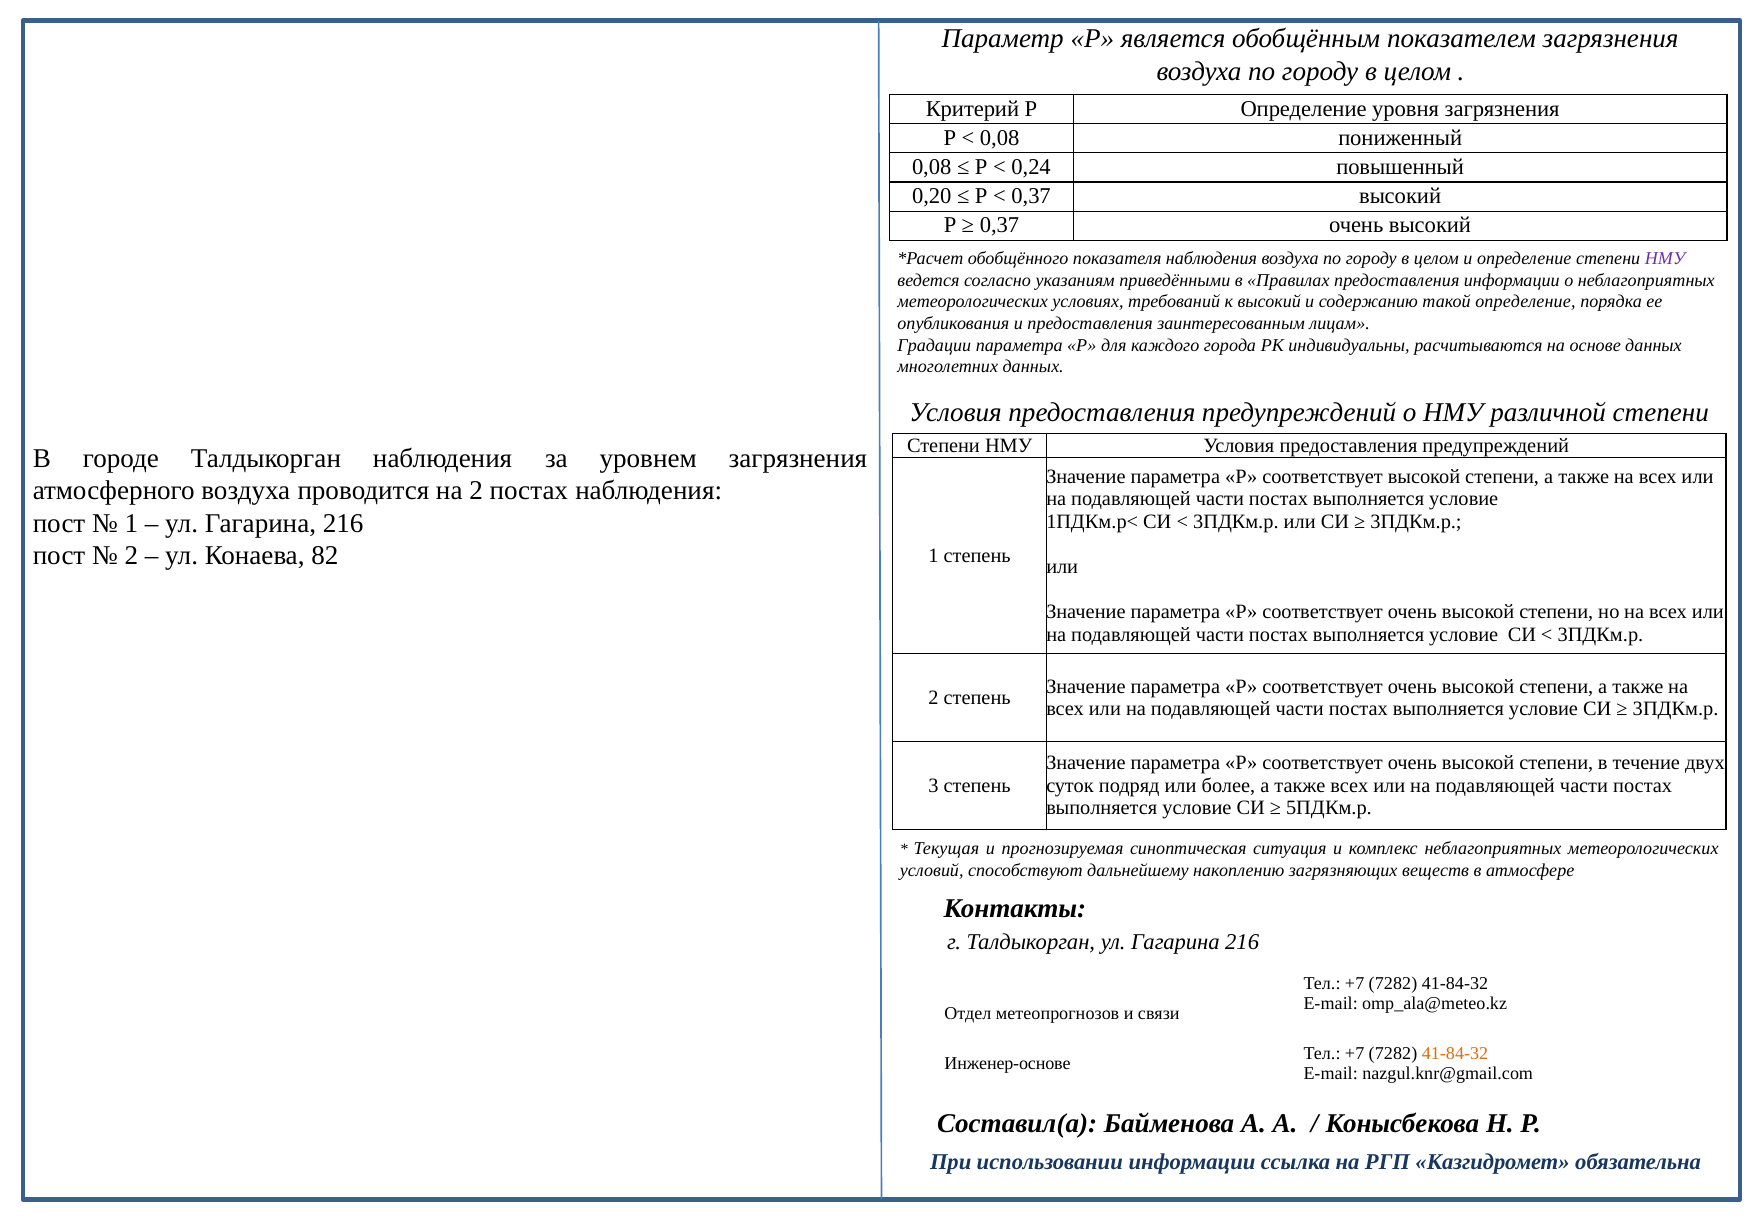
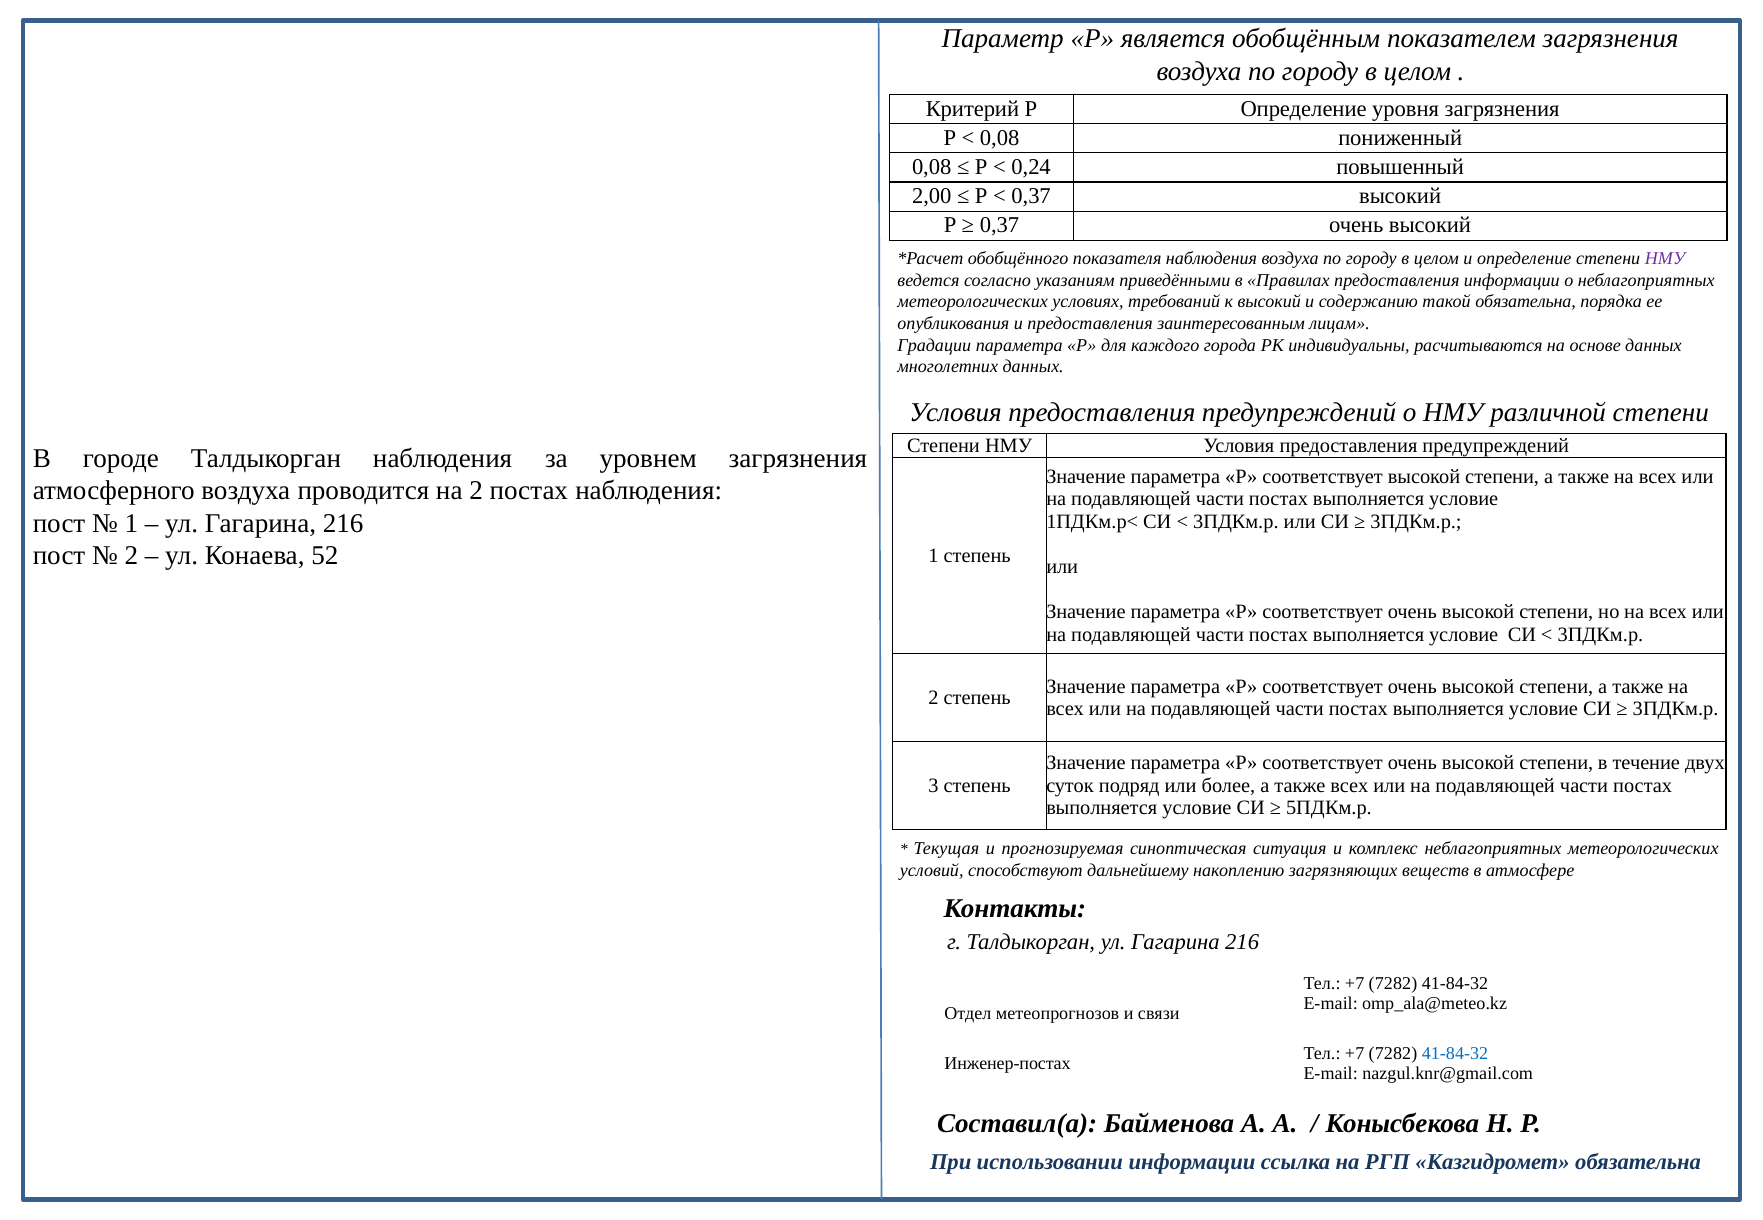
0,20: 0,20 -> 2,00
такой определение: определение -> обязательна
82: 82 -> 52
41-84-32 at (1455, 1054) colour: orange -> blue
Инженер-основе: Инженер-основе -> Инженер-постах
